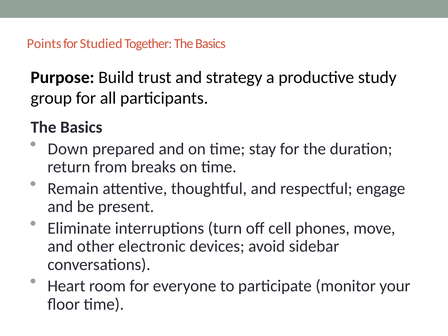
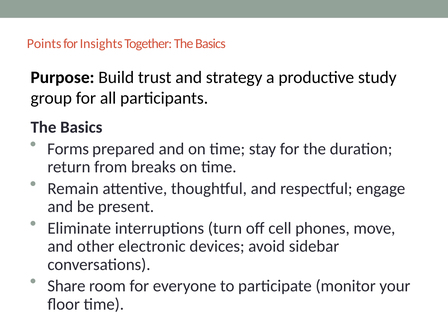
Studied: Studied -> Insights
Down: Down -> Forms
Heart: Heart -> Share
